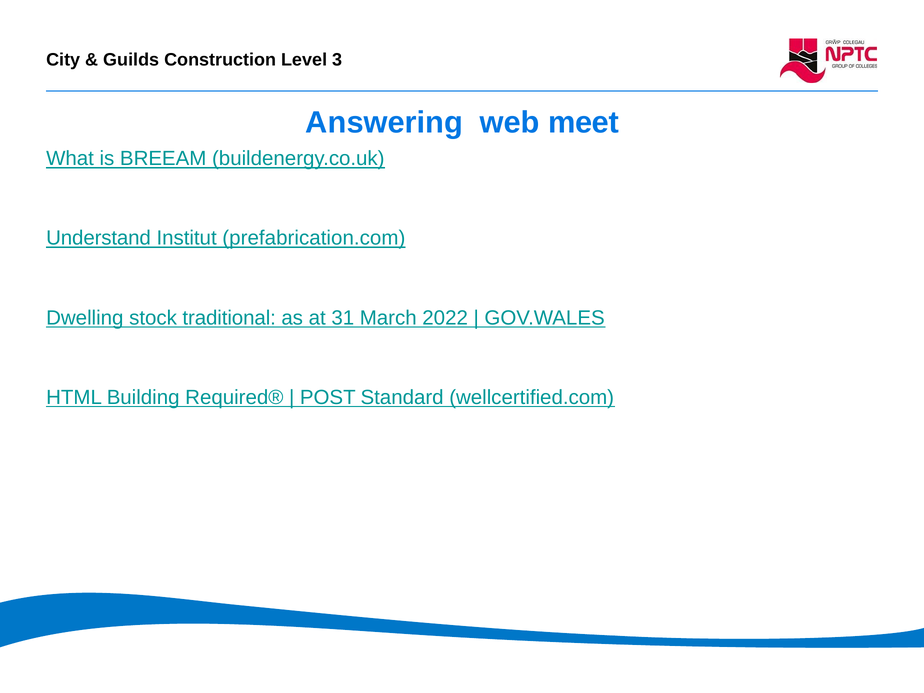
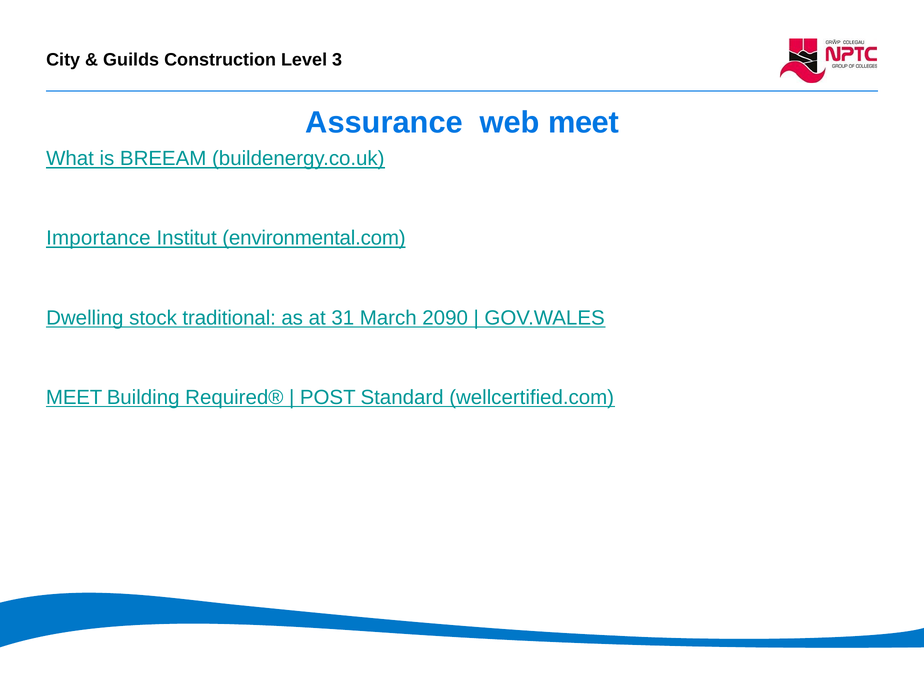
Answering: Answering -> Assurance
Understand: Understand -> Importance
prefabrication.com: prefabrication.com -> environmental.com
2022: 2022 -> 2090
HTML at (74, 397): HTML -> MEET
